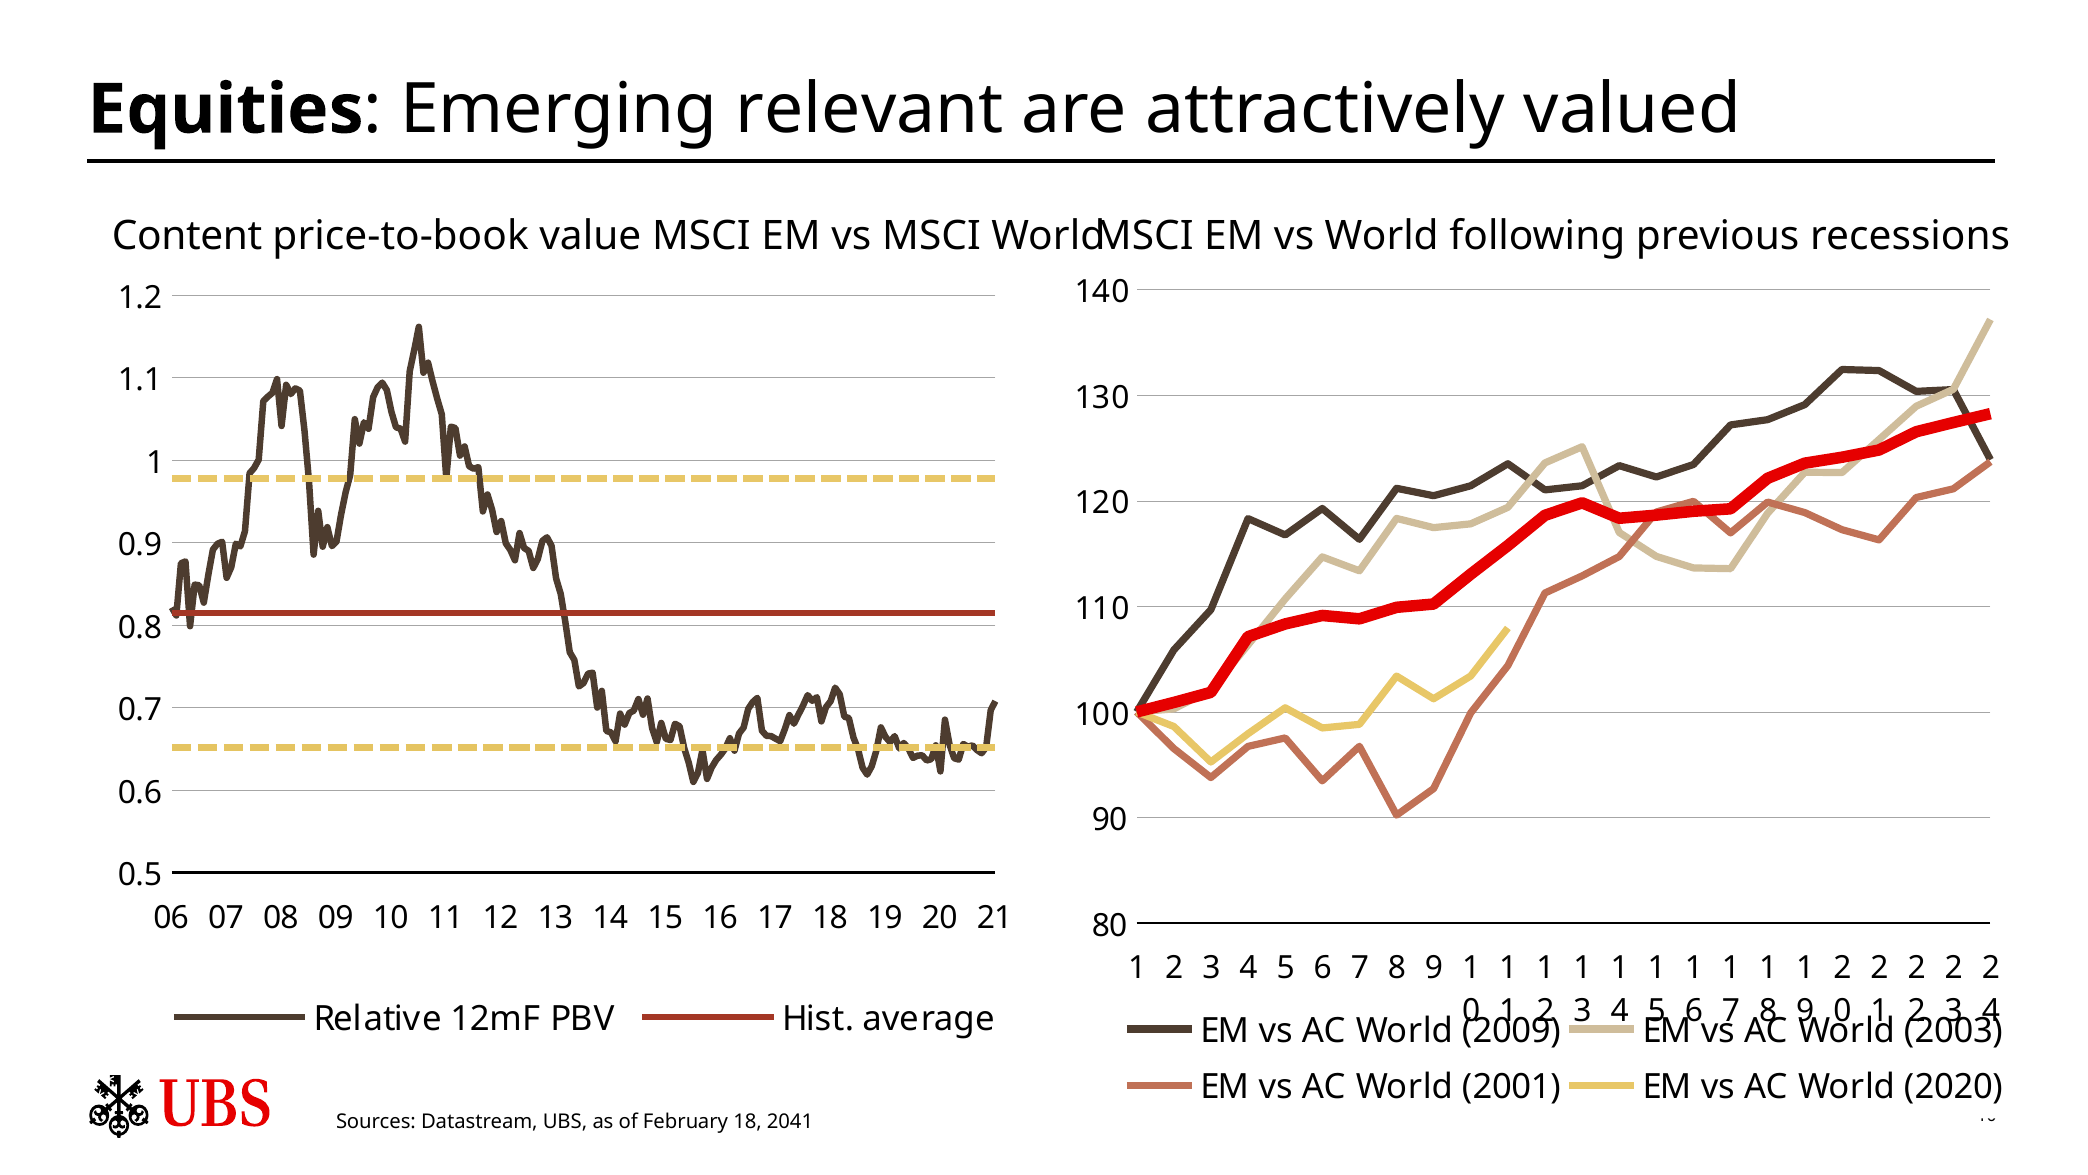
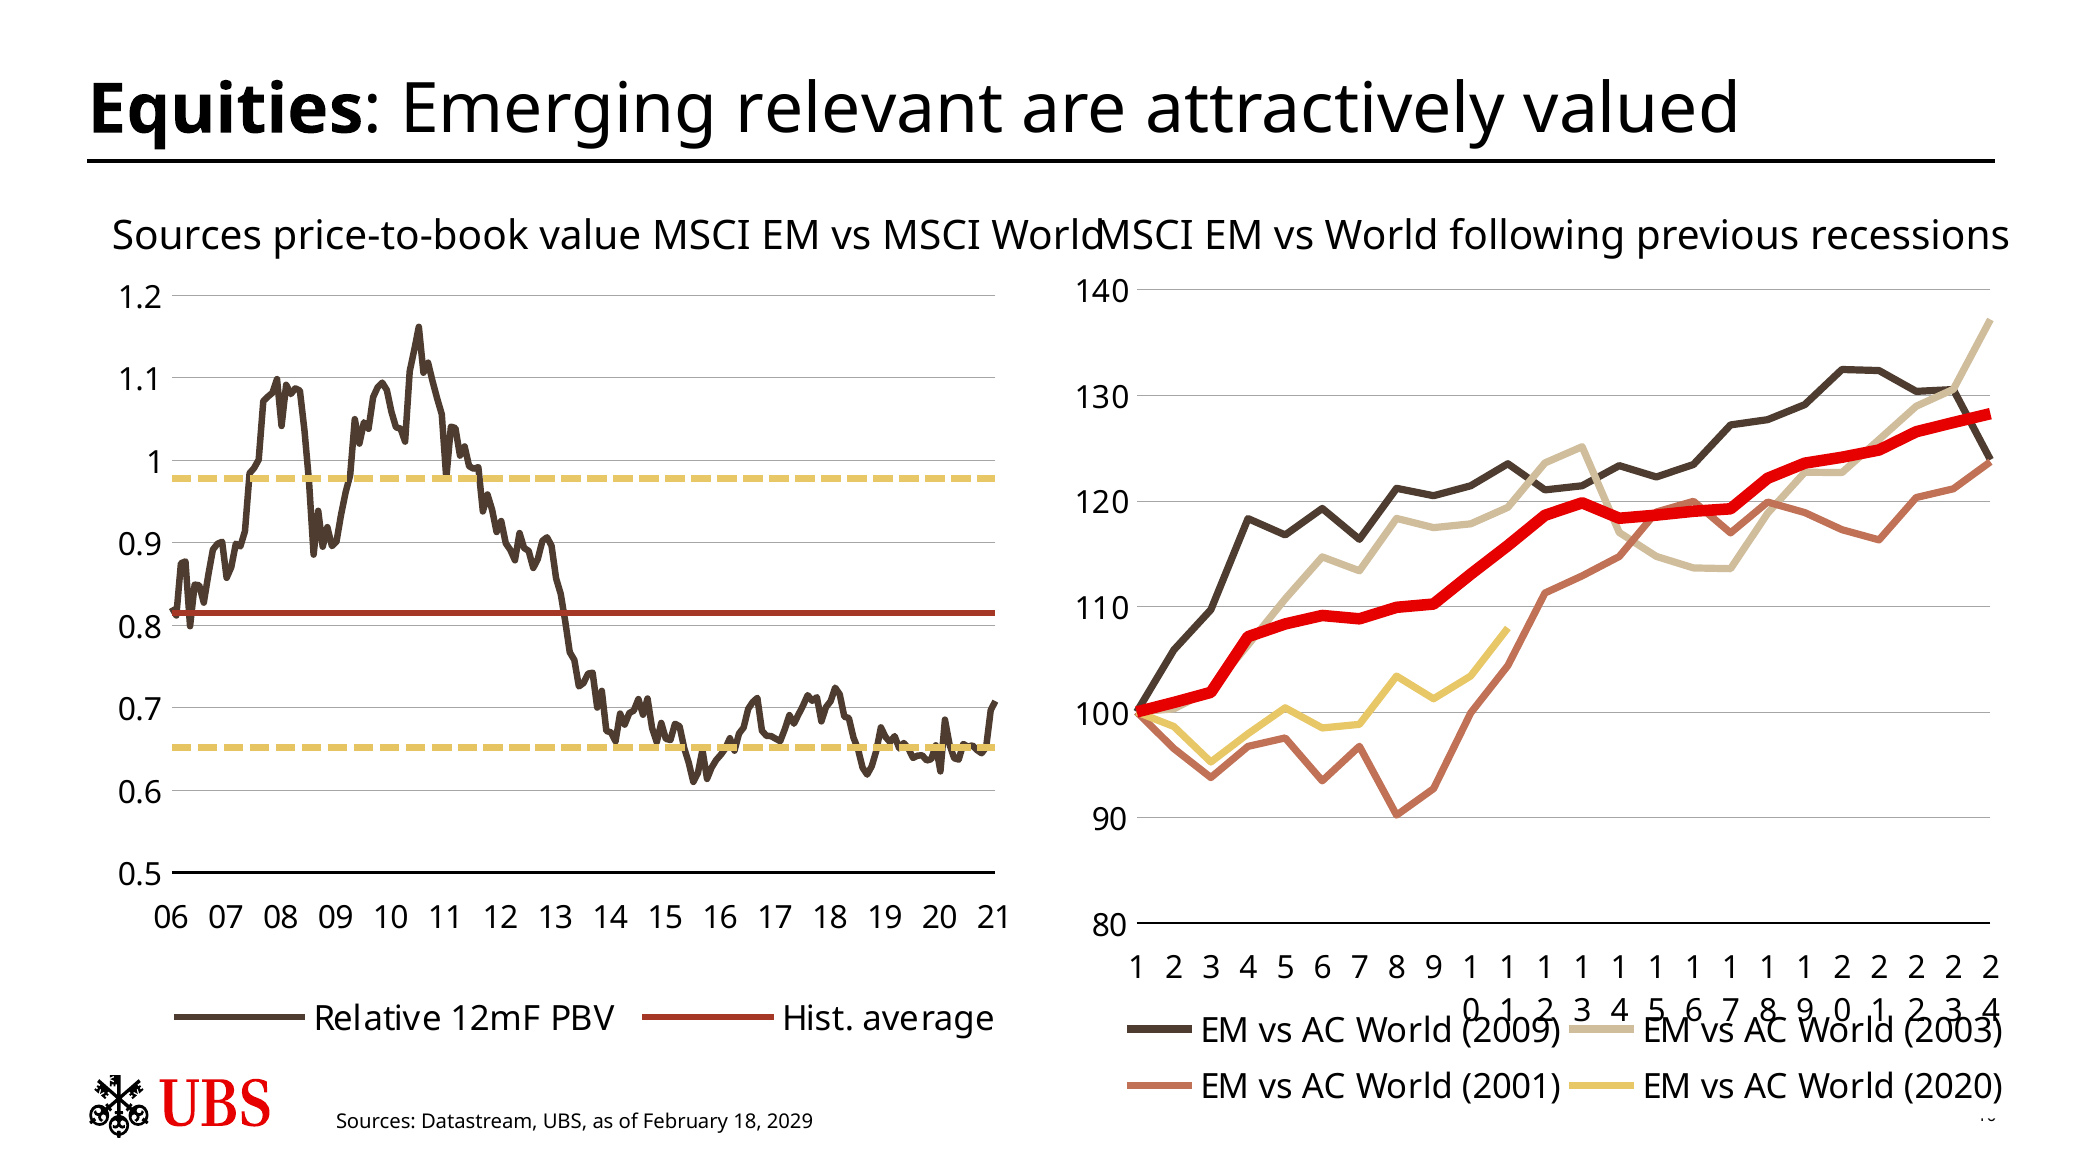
Content at (187, 236): Content -> Sources
2041: 2041 -> 2029
